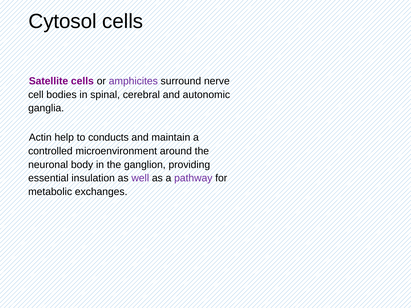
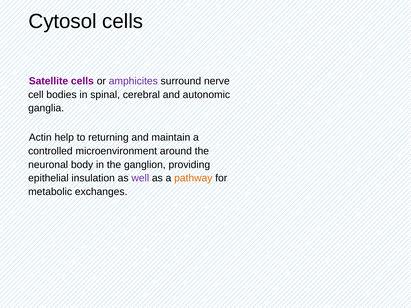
conducts: conducts -> returning
essential: essential -> epithelial
pathway colour: purple -> orange
